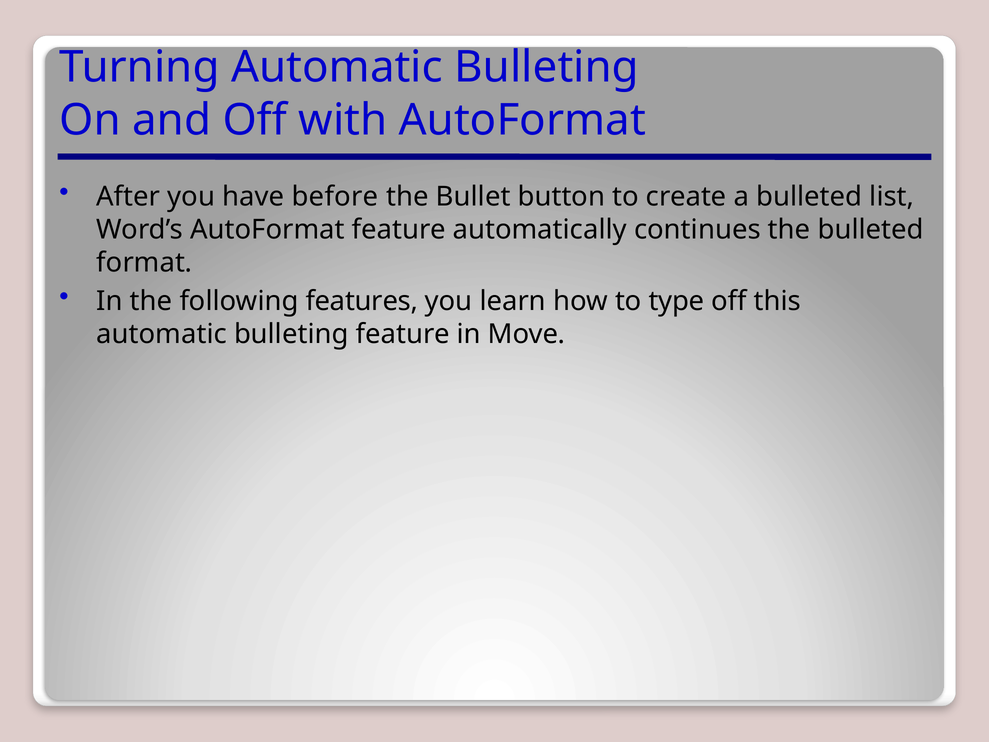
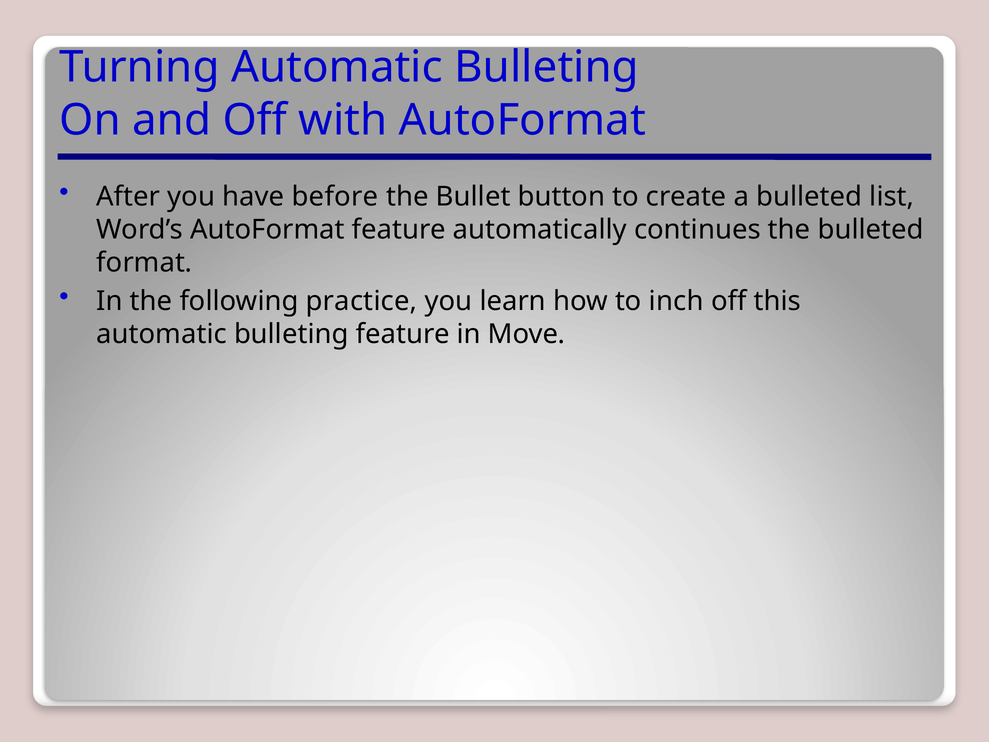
features: features -> practice
type: type -> inch
